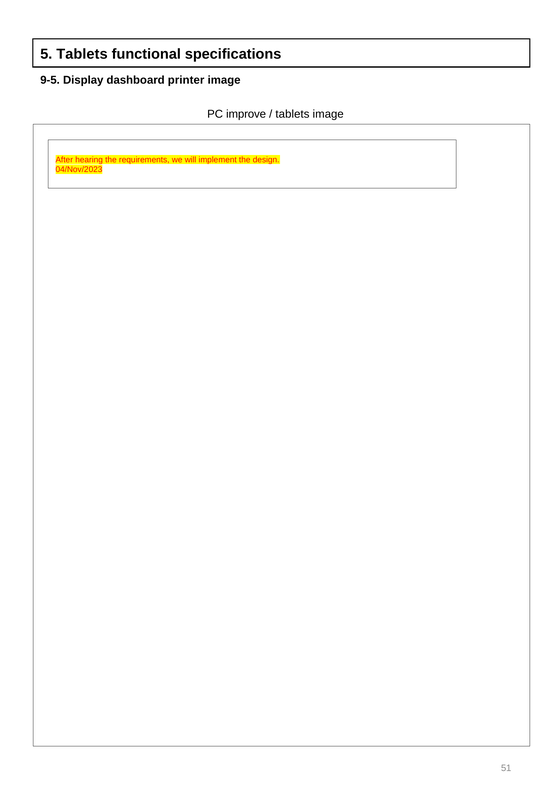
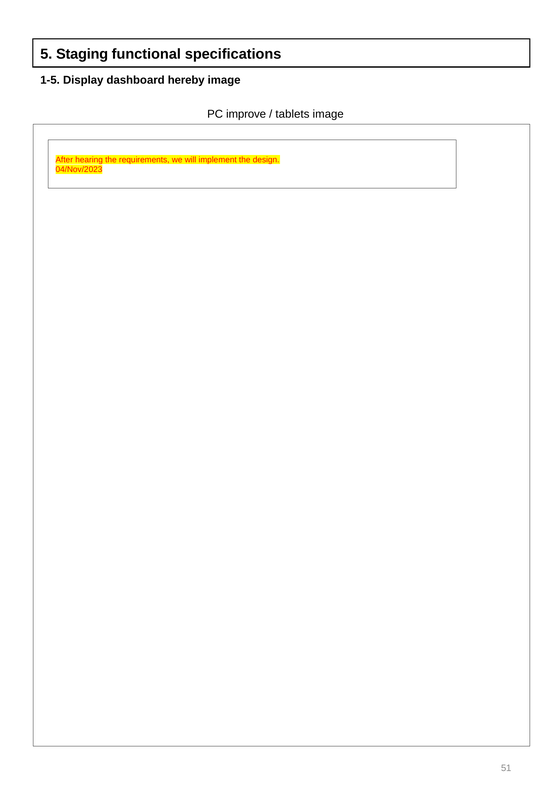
5 Tablets: Tablets -> Staging
9-5: 9-5 -> 1-5
printer: printer -> hereby
